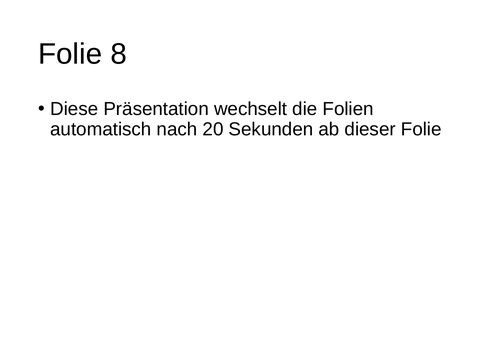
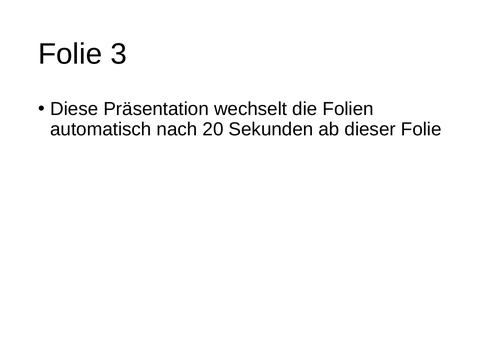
8: 8 -> 3
